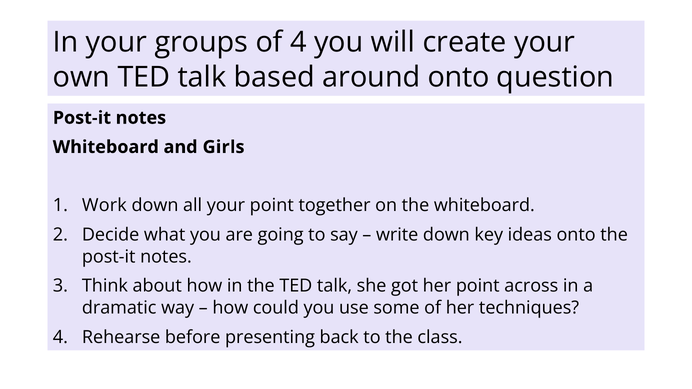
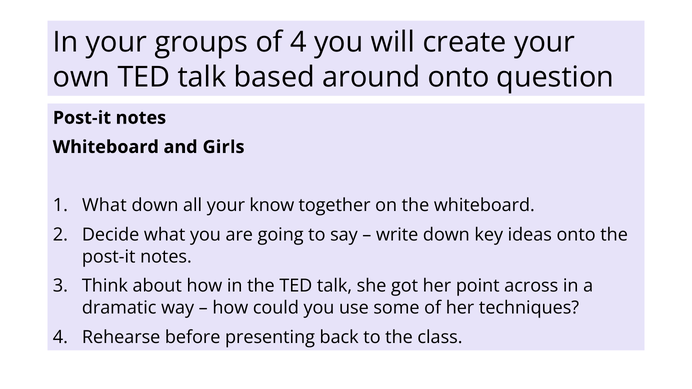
Work at (104, 206): Work -> What
your point: point -> know
